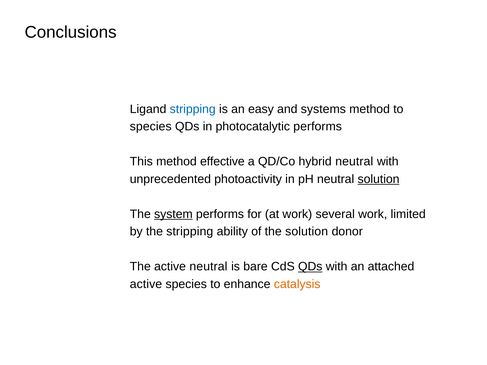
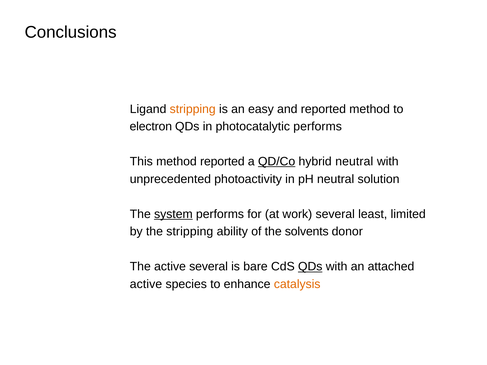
stripping at (193, 109) colour: blue -> orange
and systems: systems -> reported
species at (151, 127): species -> electron
method effective: effective -> reported
QD/Co underline: none -> present
solution at (379, 179) underline: present -> none
several work: work -> least
the solution: solution -> solvents
active neutral: neutral -> several
